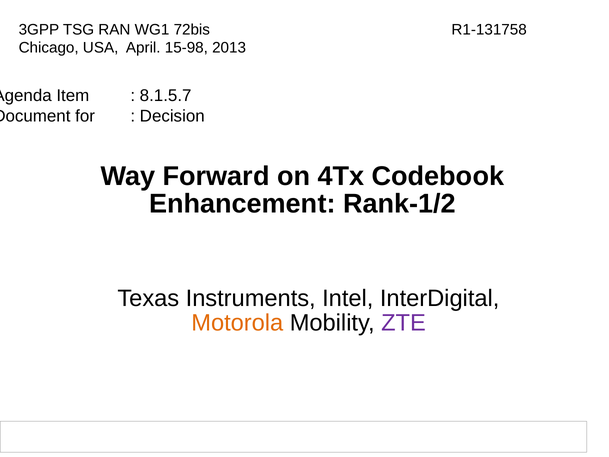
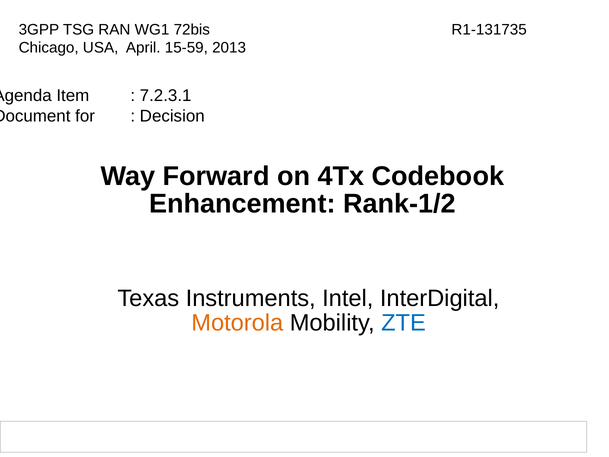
R1-131758: R1-131758 -> R1-131735
15-98: 15-98 -> 15-59
8.1.5.7: 8.1.5.7 -> 7.2.3.1
ZTE colour: purple -> blue
